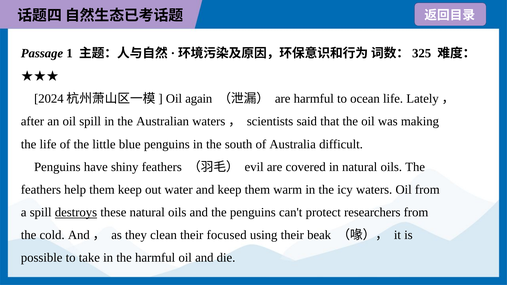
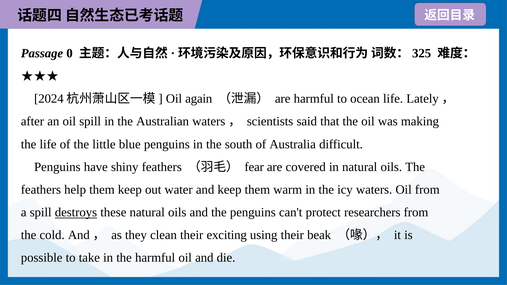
1: 1 -> 0
evil: evil -> fear
focused: focused -> exciting
